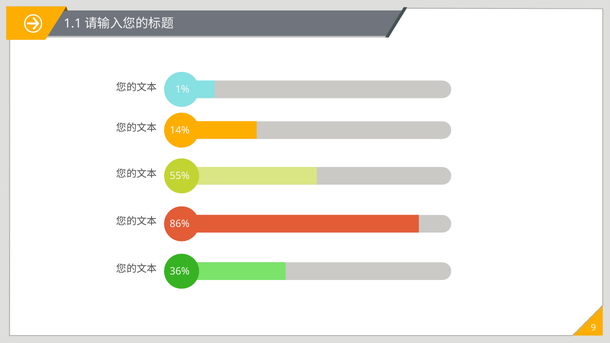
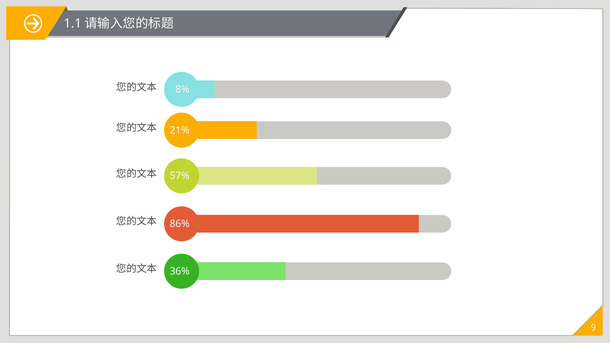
1%: 1% -> 8%
14%: 14% -> 21%
55%: 55% -> 57%
